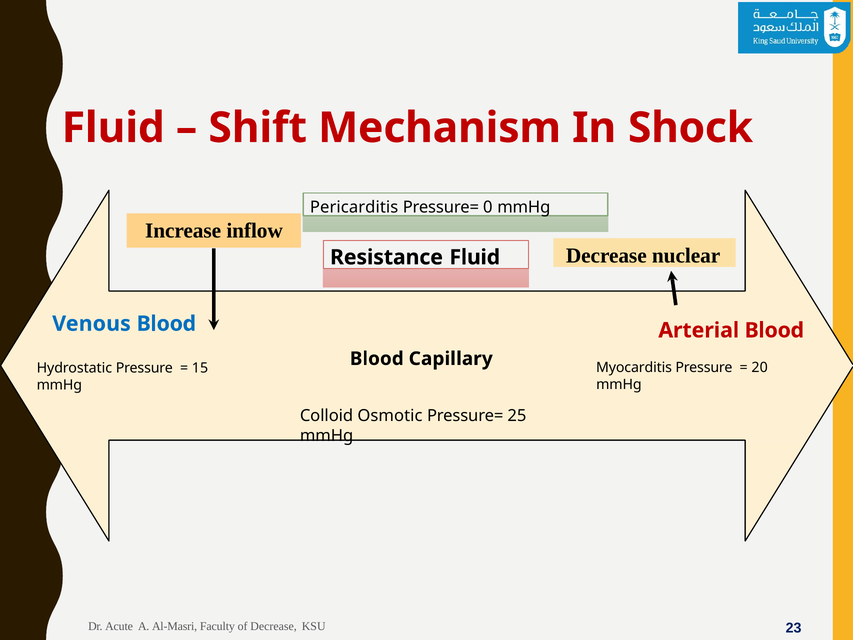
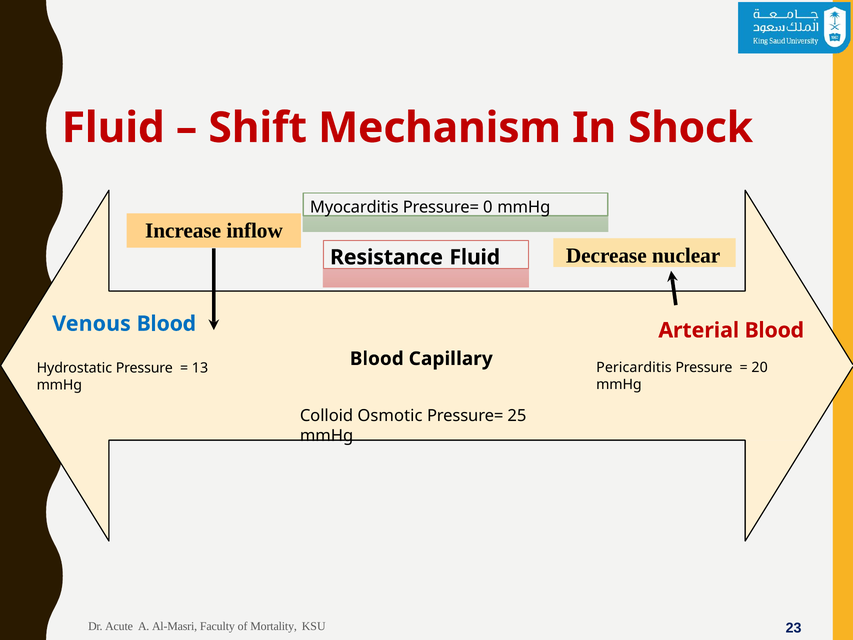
Pericarditis: Pericarditis -> Myocarditis
Myocarditis: Myocarditis -> Pericarditis
15: 15 -> 13
of Decrease: Decrease -> Mortality
